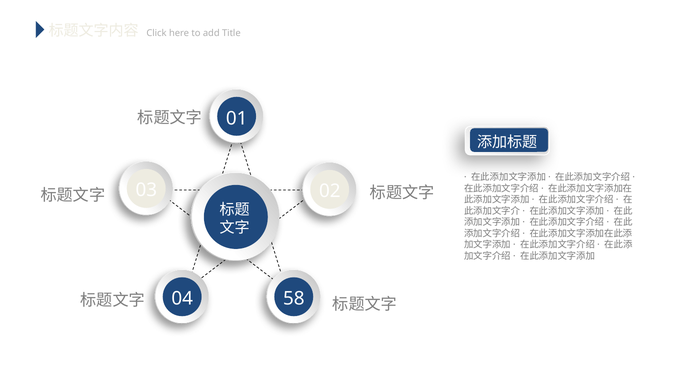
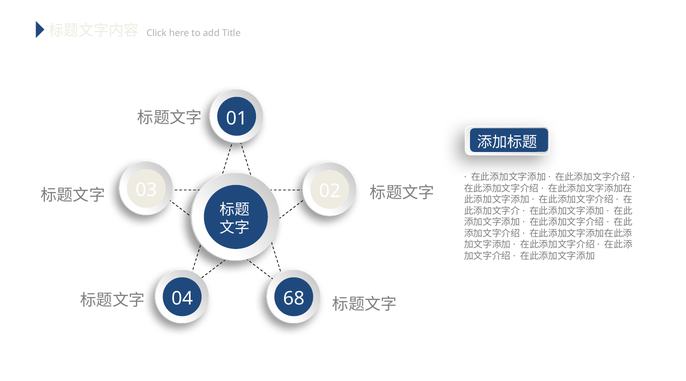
58: 58 -> 68
